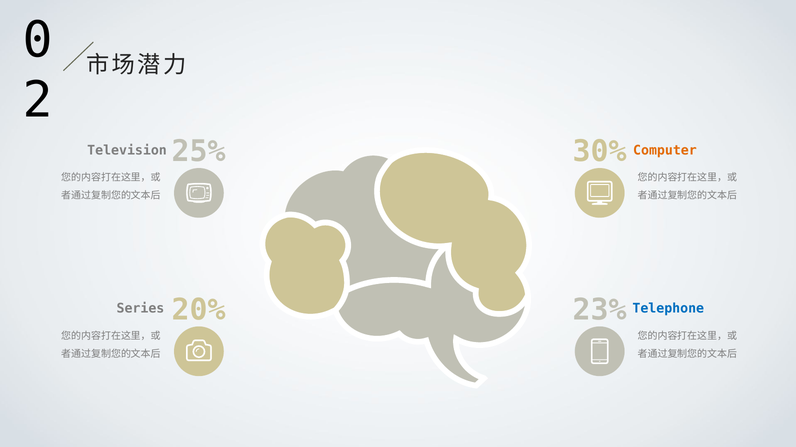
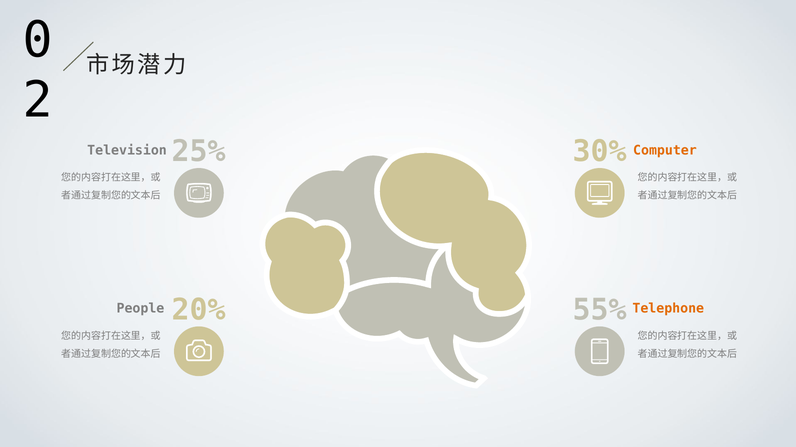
23%: 23% -> 55%
Series: Series -> People
Telephone colour: blue -> orange
